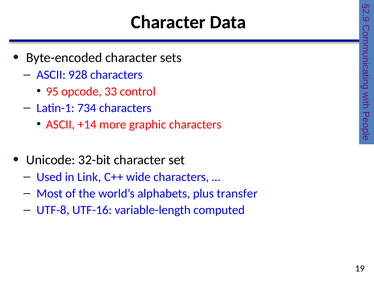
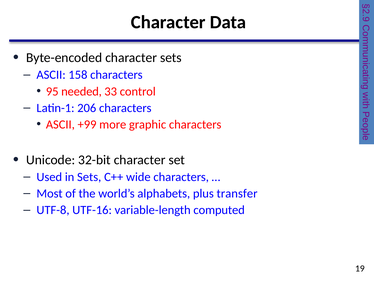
928: 928 -> 158
opcode: opcode -> needed
734: 734 -> 206
+14: +14 -> +99
in Link: Link -> Sets
